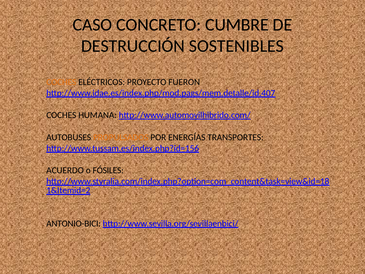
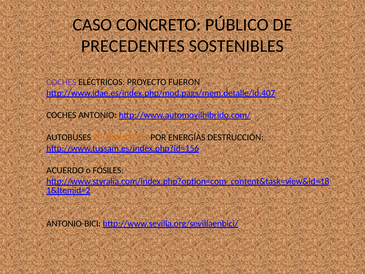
CUMBRE: CUMBRE -> PÚBLICO
DESTRUCCIÓN: DESTRUCCIÓN -> PRECEDENTES
COCHES at (61, 82) colour: orange -> purple
HUMANA: HUMANA -> ANTONIO
TRANSPORTES: TRANSPORTES -> DESTRUCCIÓN
